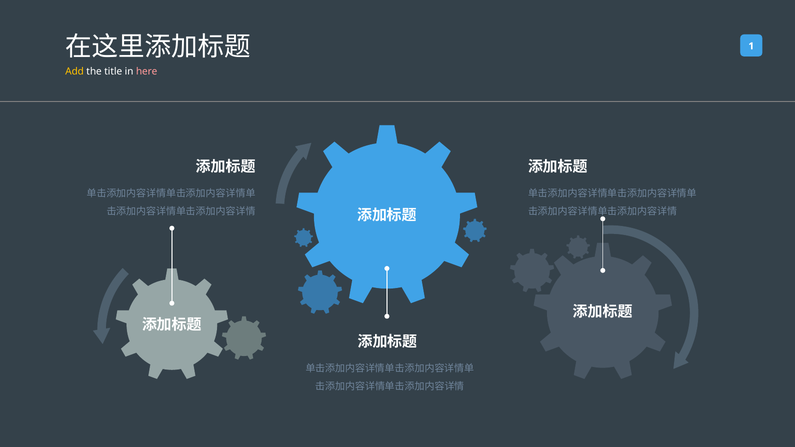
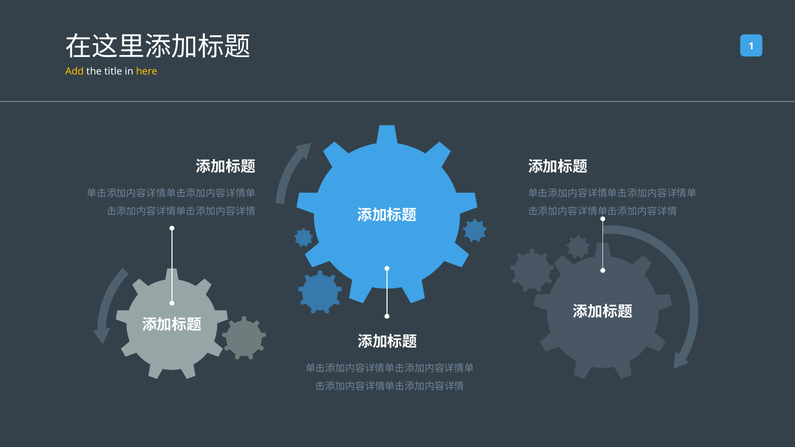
here colour: pink -> yellow
